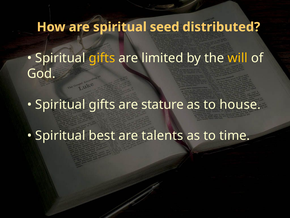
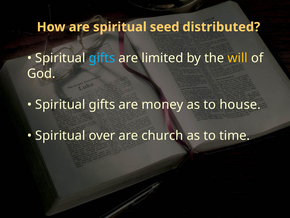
gifts at (102, 58) colour: yellow -> light blue
stature: stature -> money
best: best -> over
talents: talents -> church
